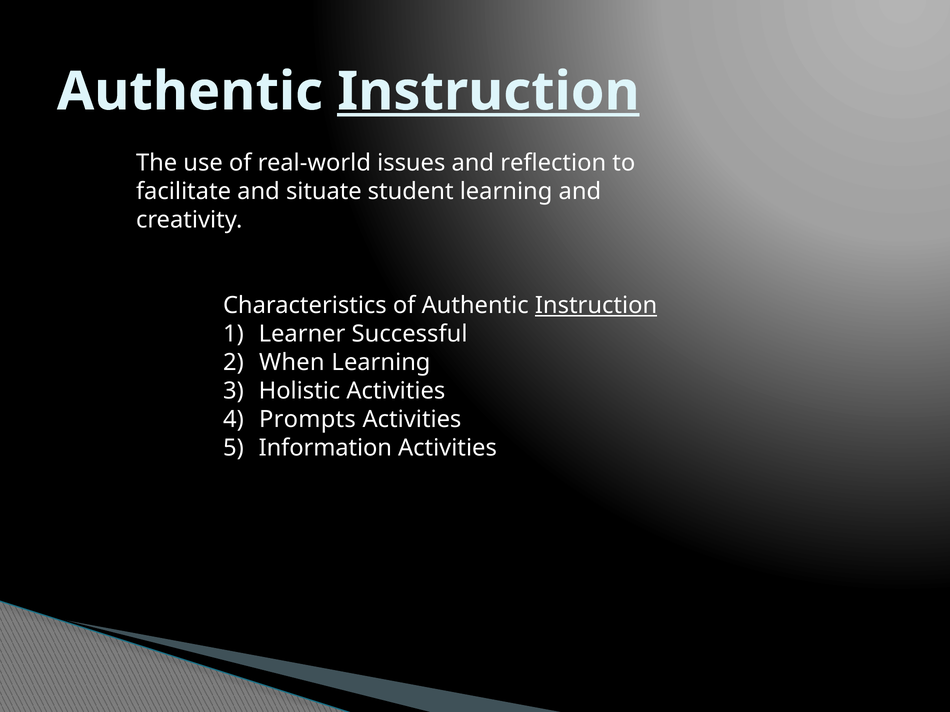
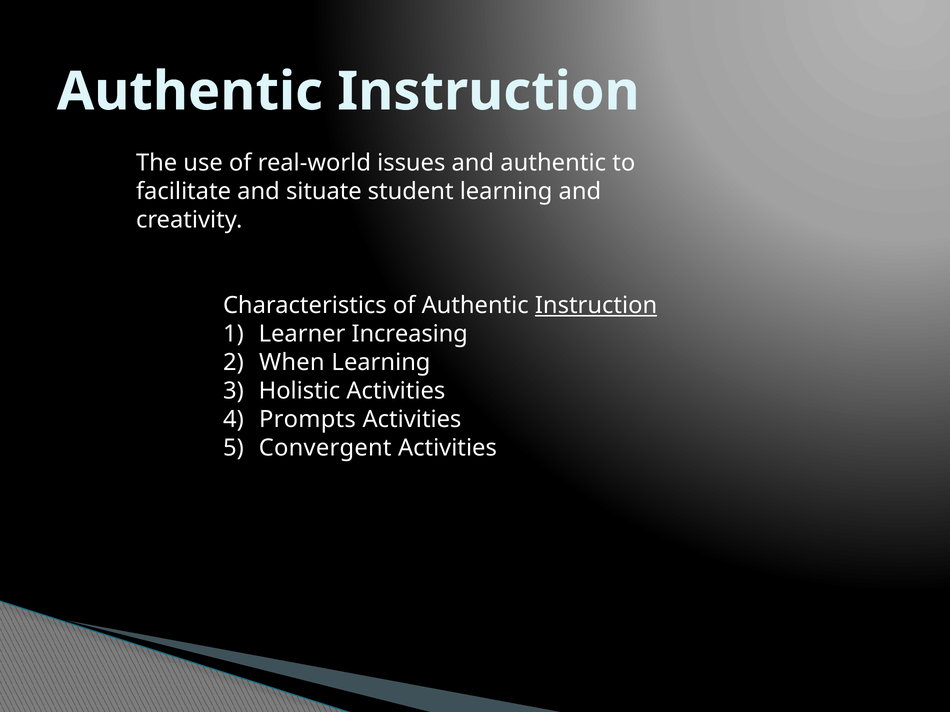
Instruction at (488, 92) underline: present -> none
and reflection: reflection -> authentic
Successful: Successful -> Increasing
Information: Information -> Convergent
